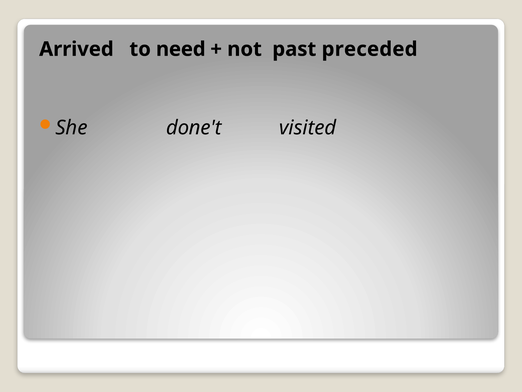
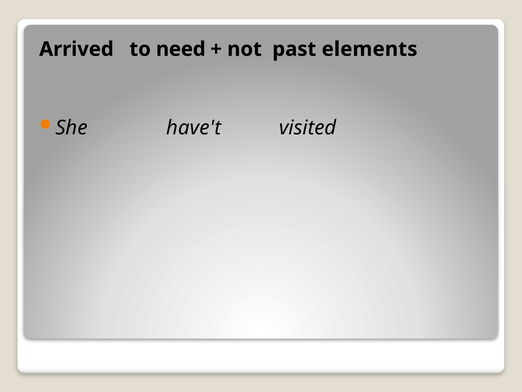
preceded: preceded -> elements
done't: done't -> have't
